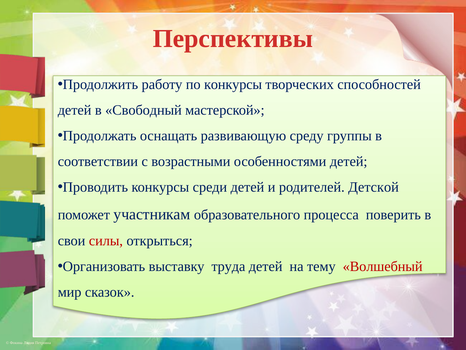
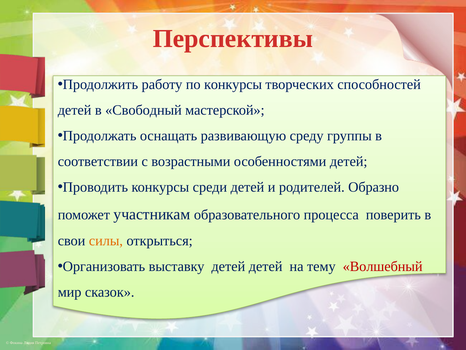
Детской: Детской -> Образно
силы colour: red -> orange
выставку труда: труда -> детей
